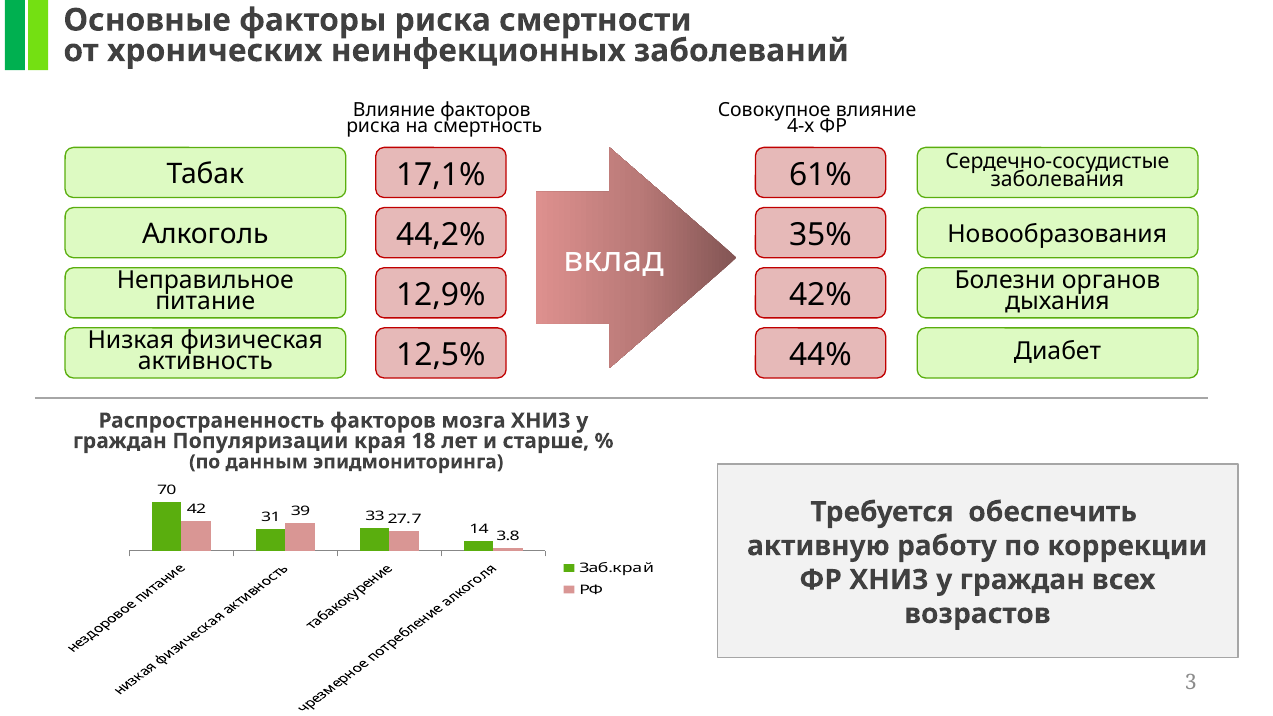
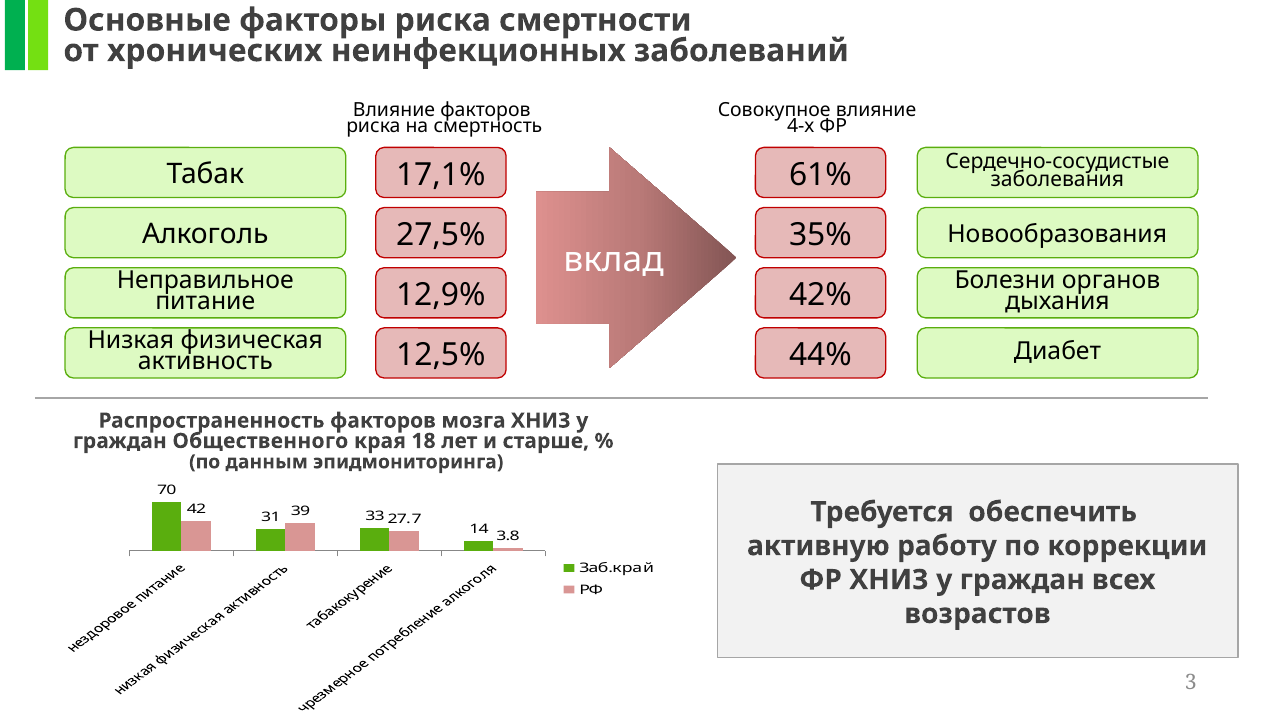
44,2%: 44,2% -> 27,5%
Популяризации: Популяризации -> Общественного
